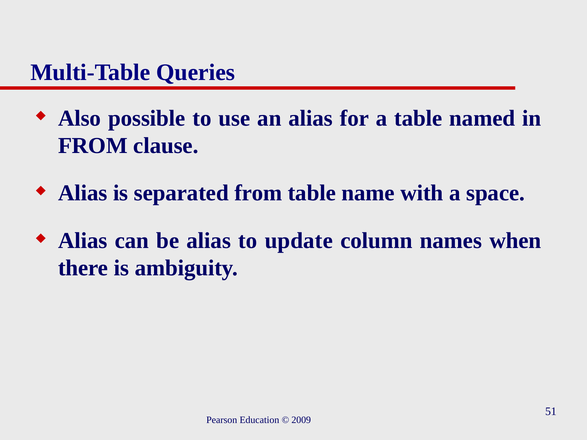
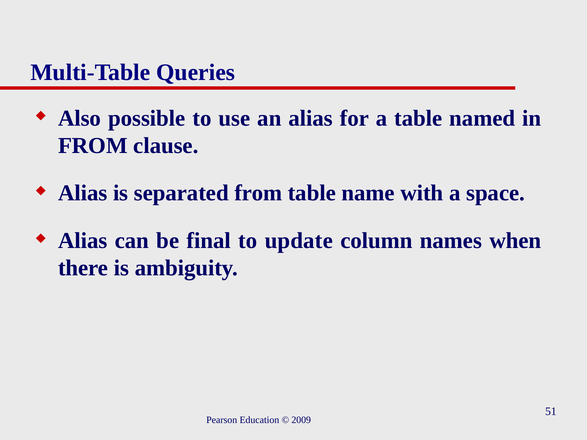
be alias: alias -> final
